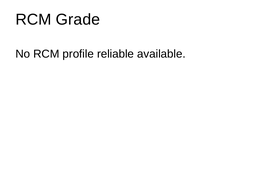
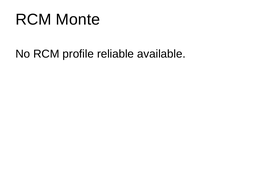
Grade: Grade -> Monte
